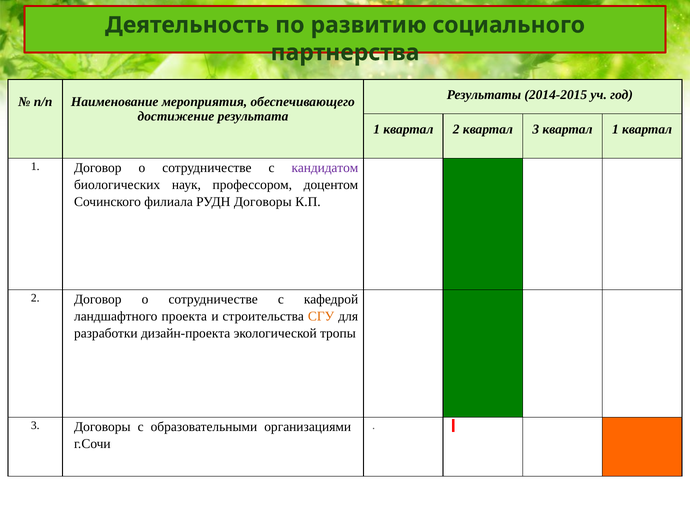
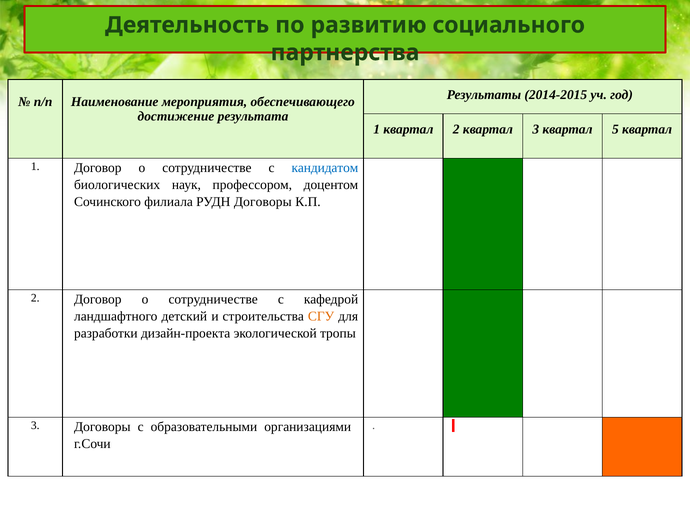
3 квартал 1: 1 -> 5
кандидатом colour: purple -> blue
проекта: проекта -> детский
